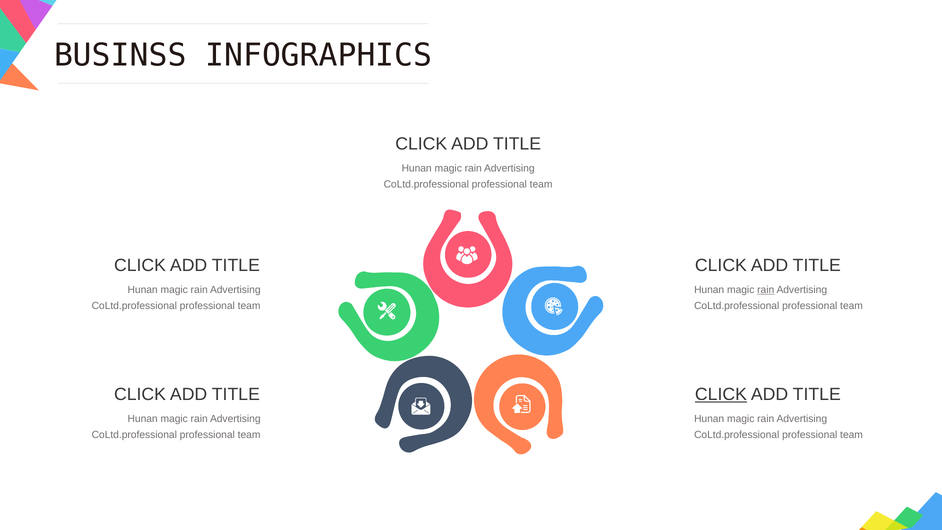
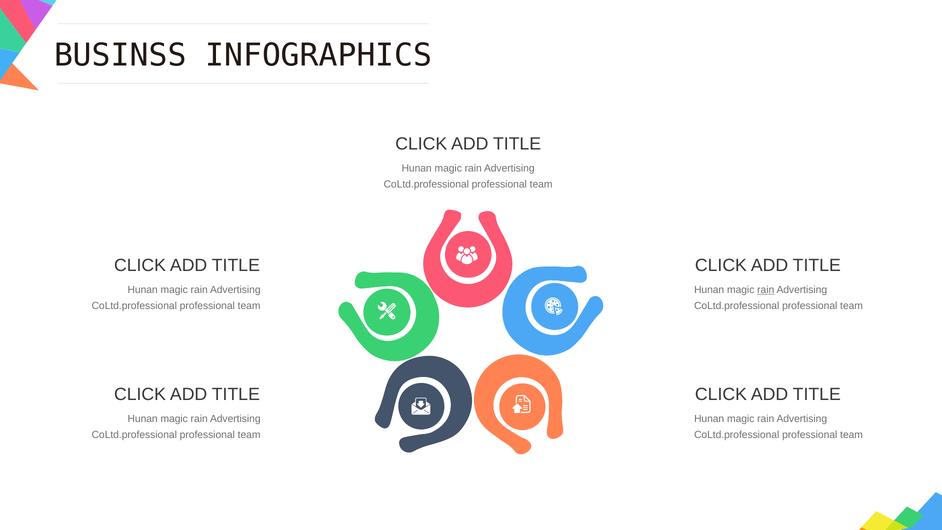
CLICK at (721, 394) underline: present -> none
